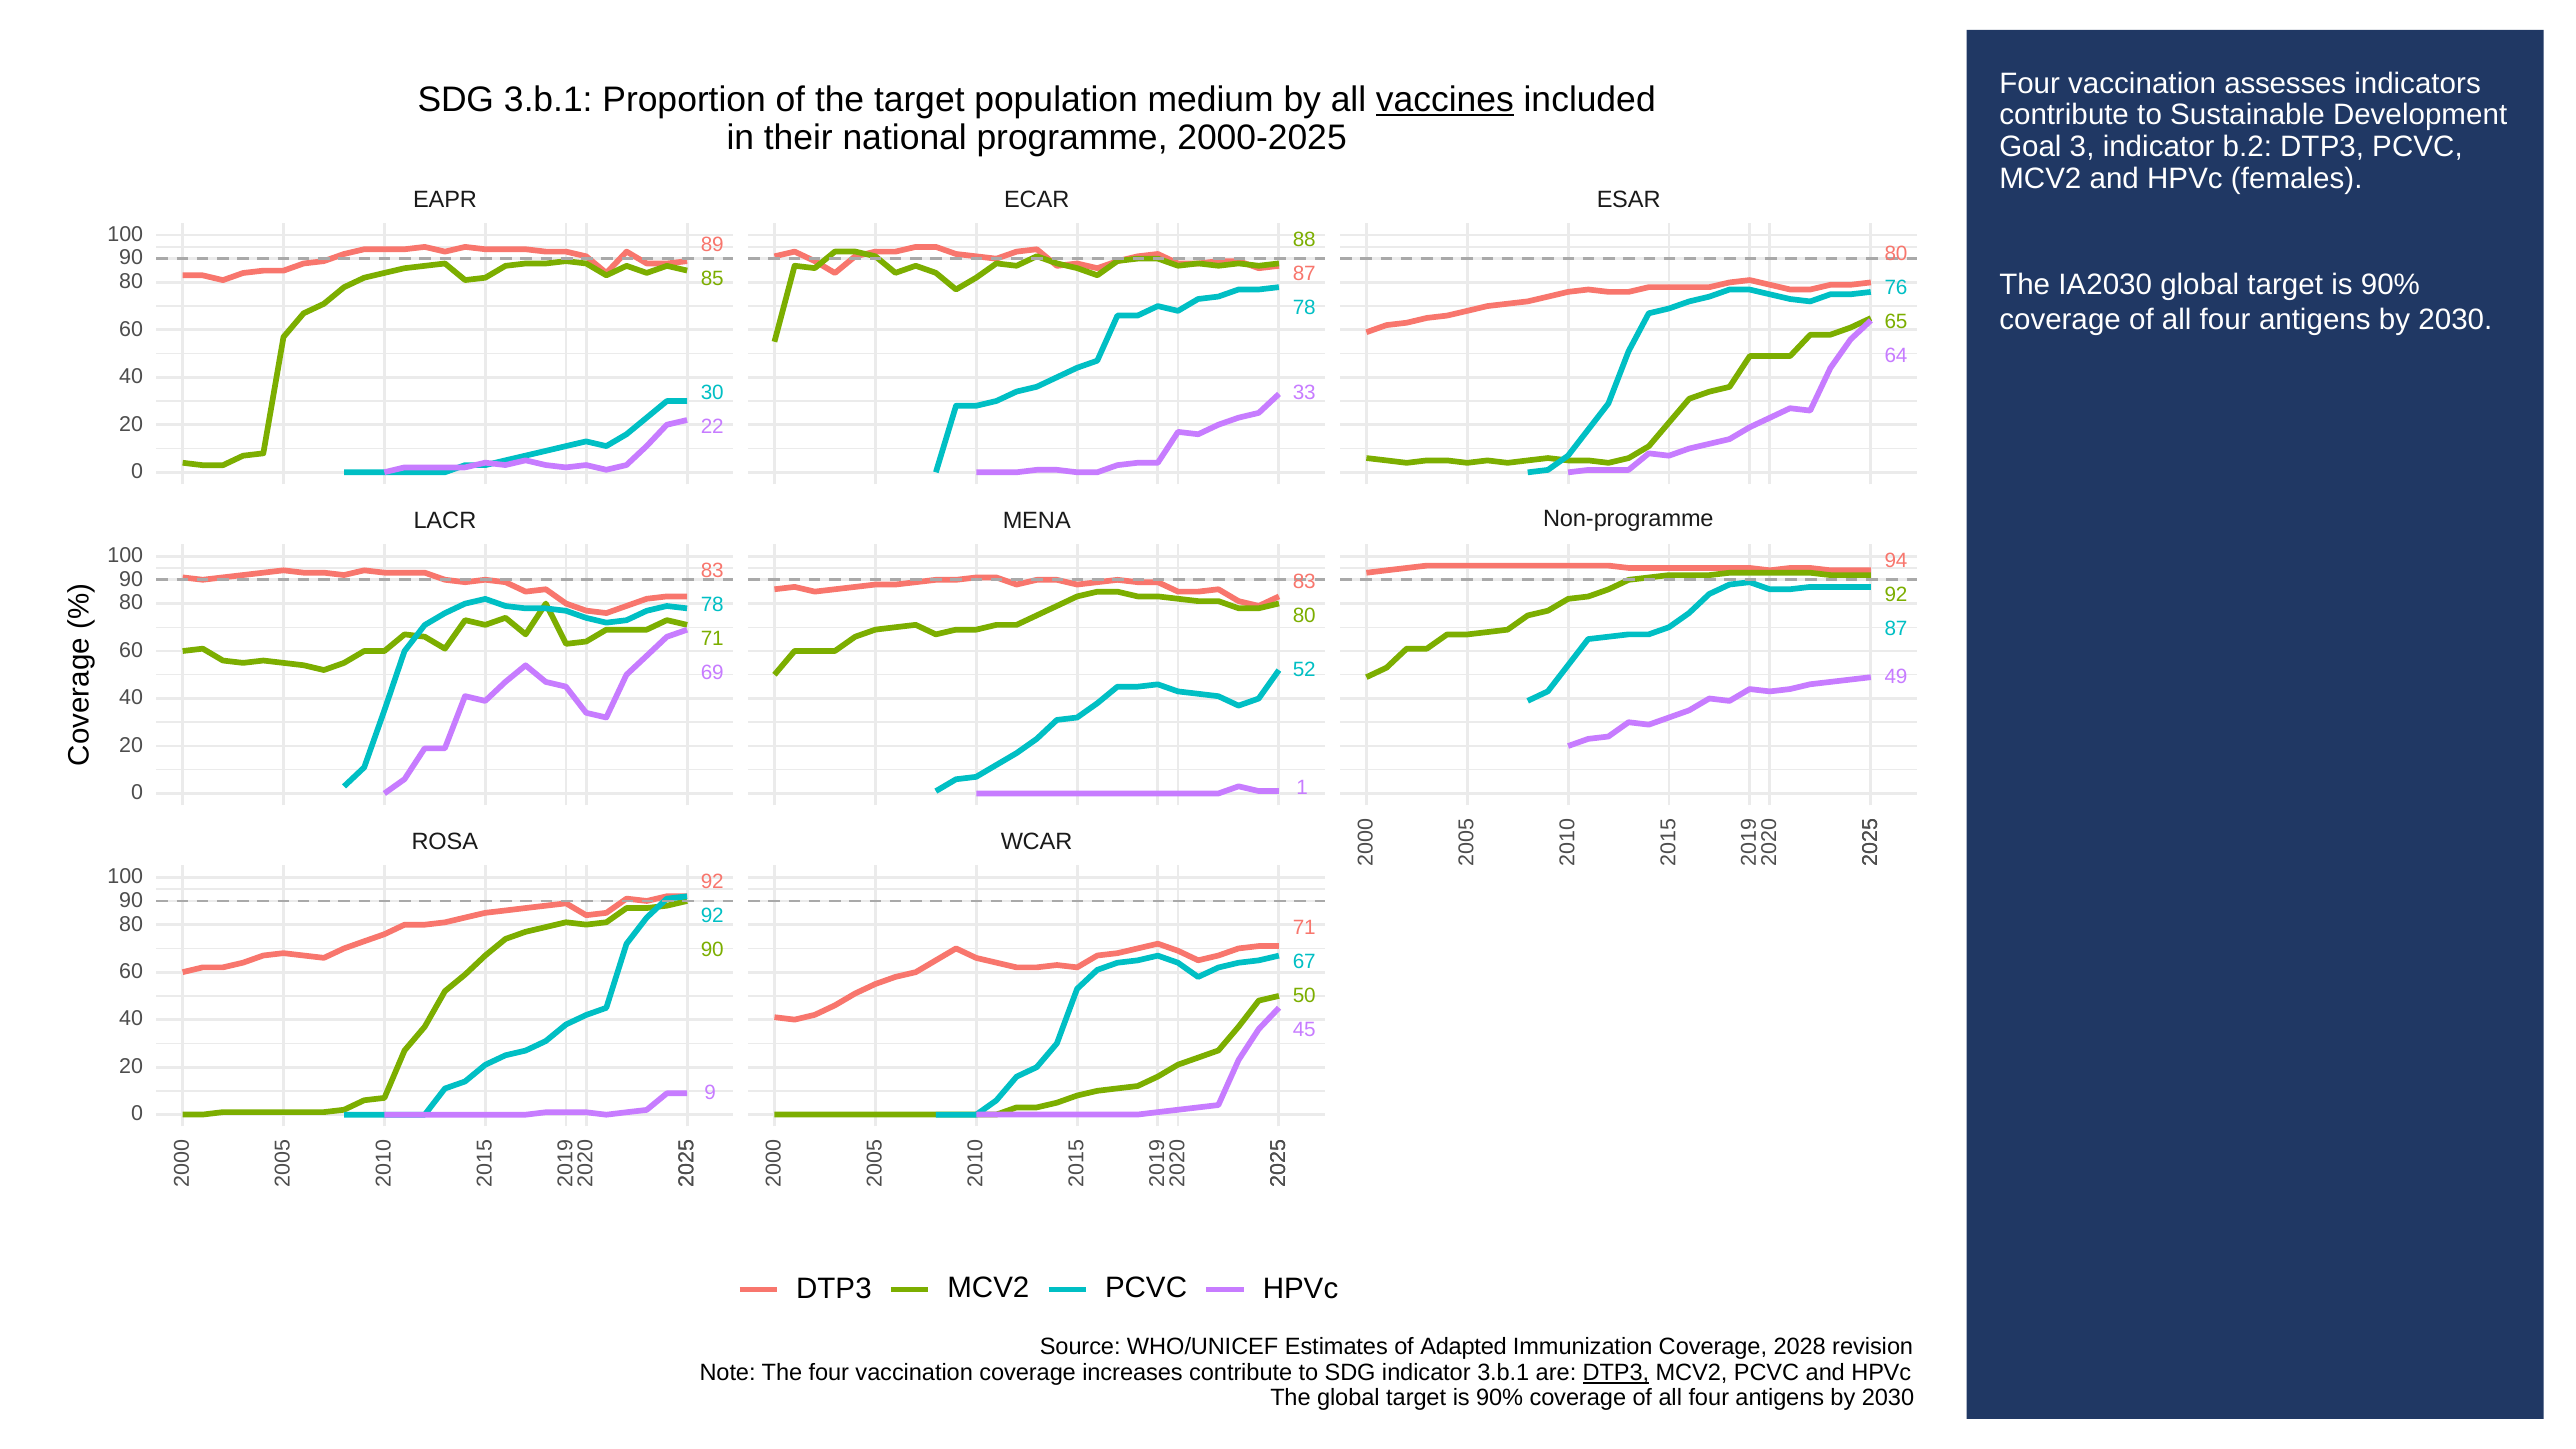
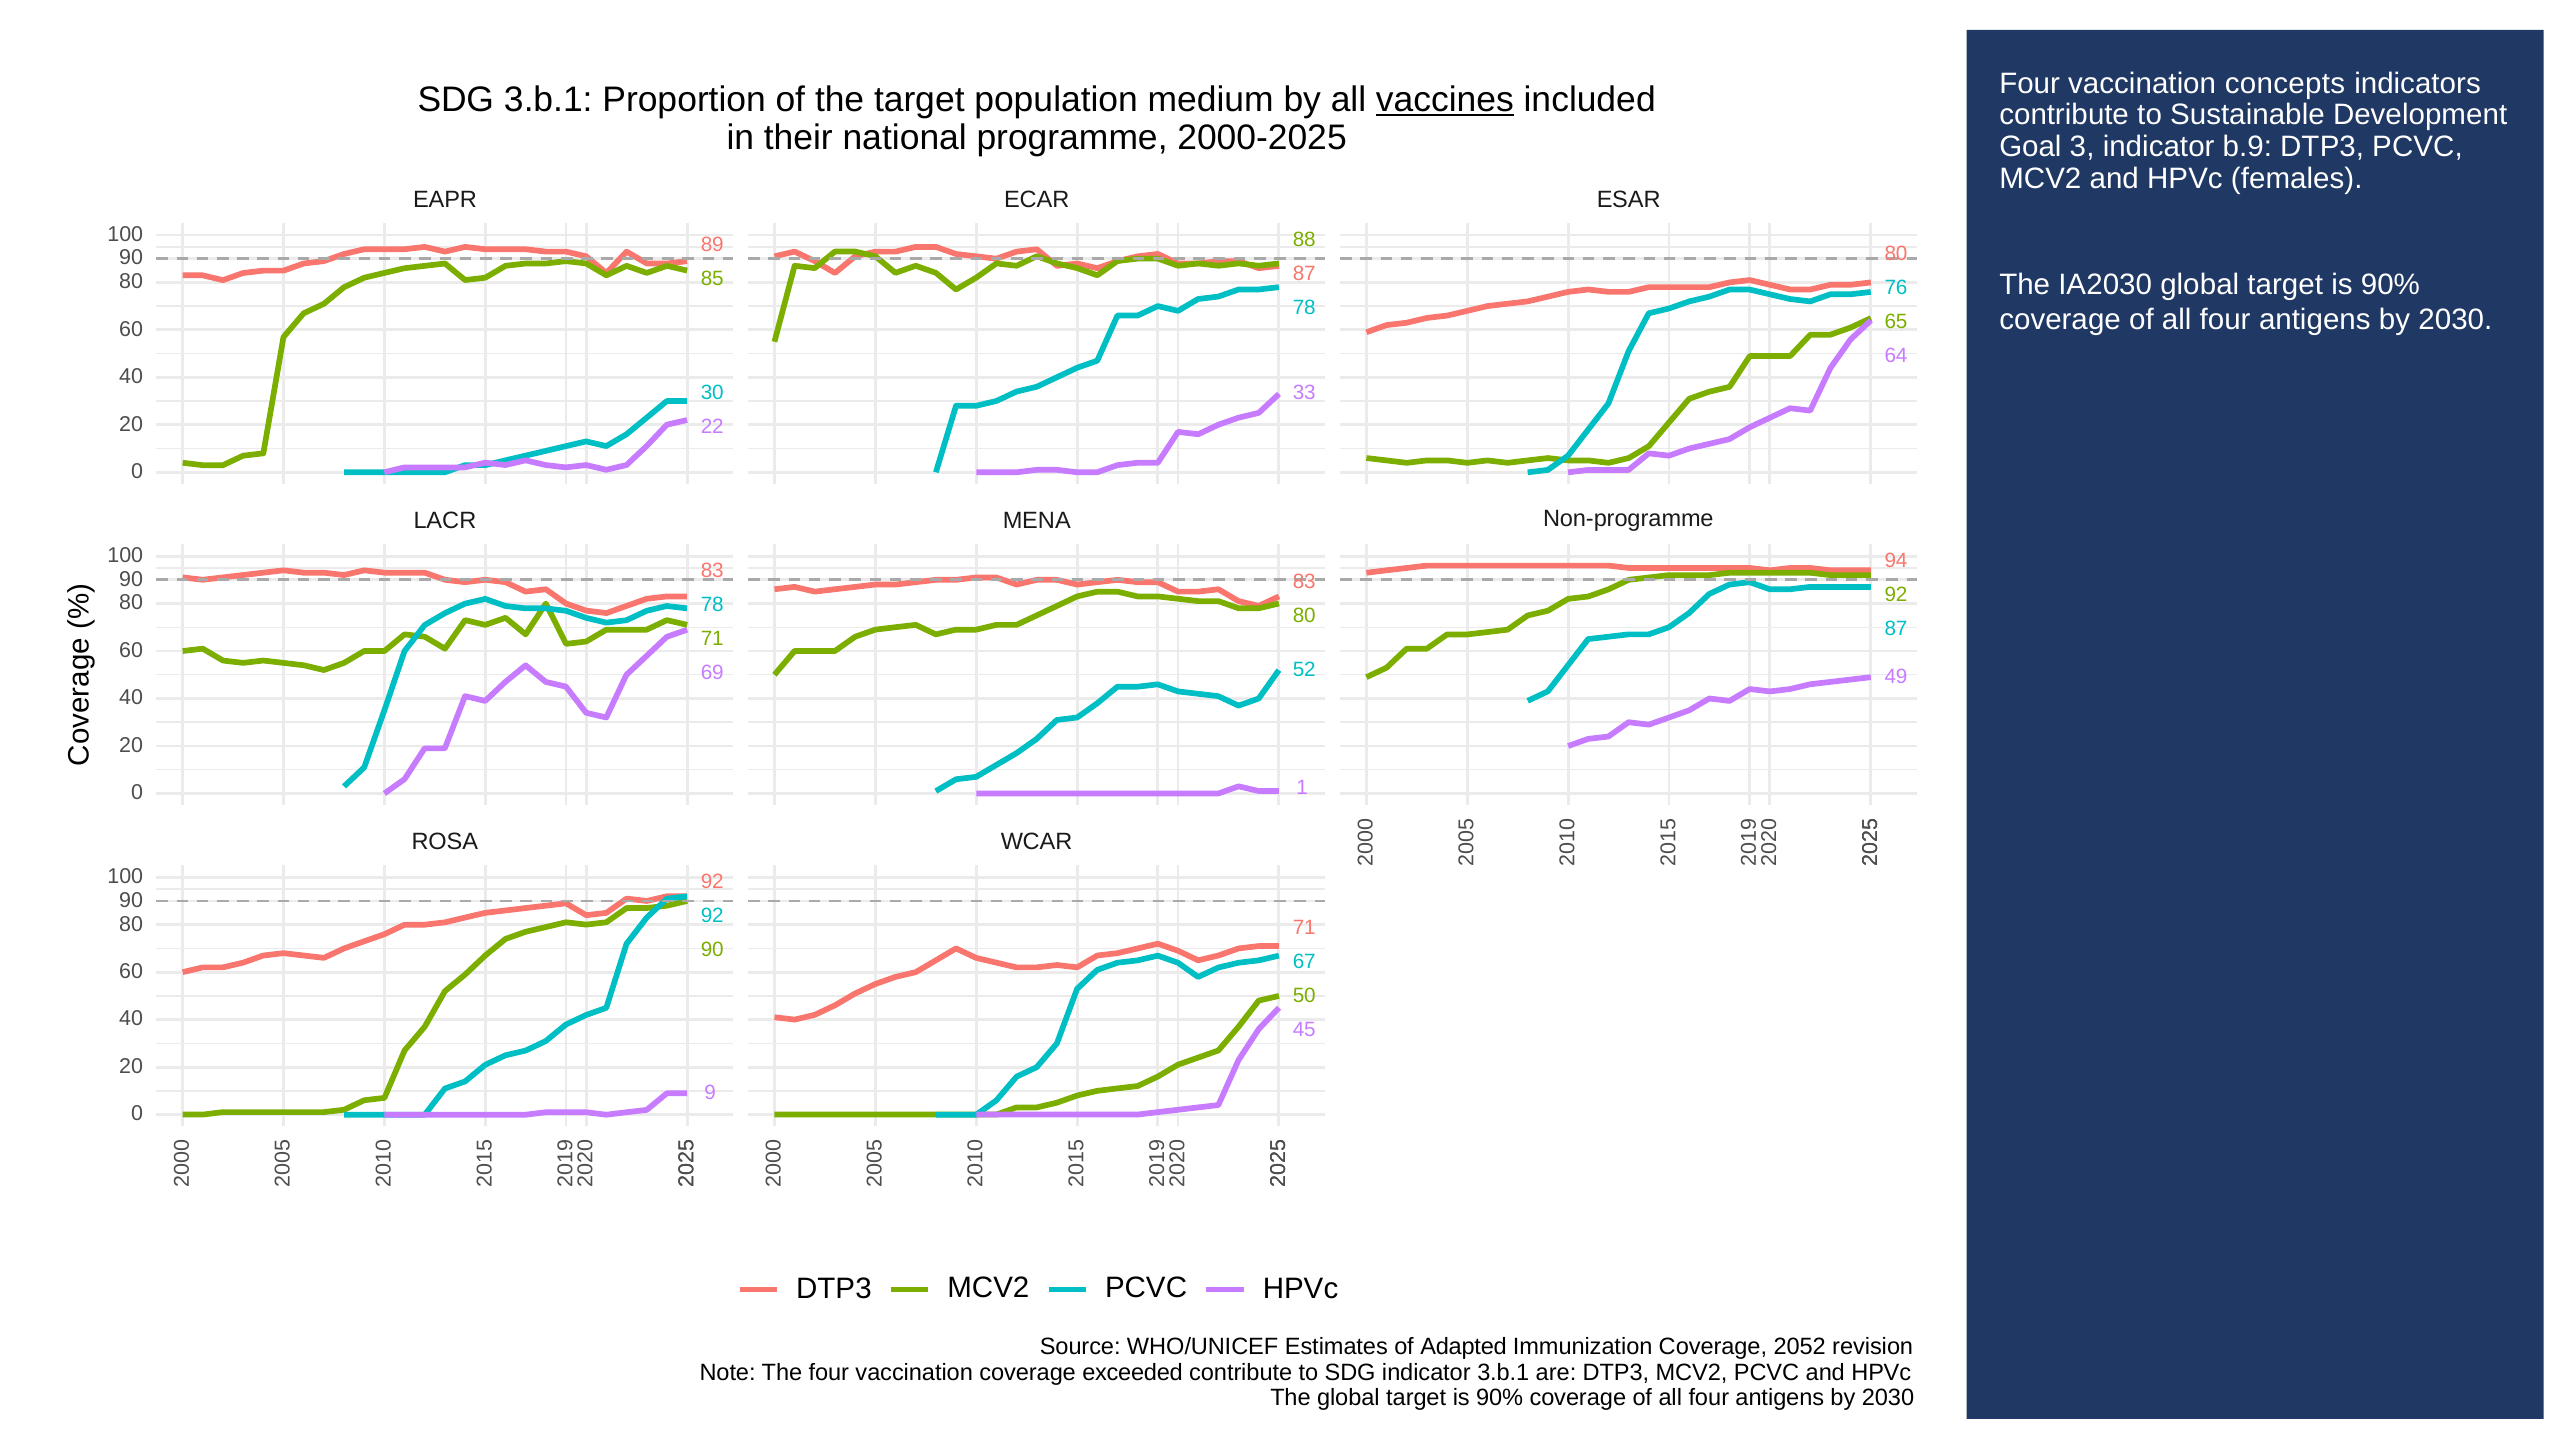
assesses: assesses -> concepts
b.2: b.2 -> b.9
2028: 2028 -> 2052
increases: increases -> exceeded
DTP3 at (1616, 1373) underline: present -> none
